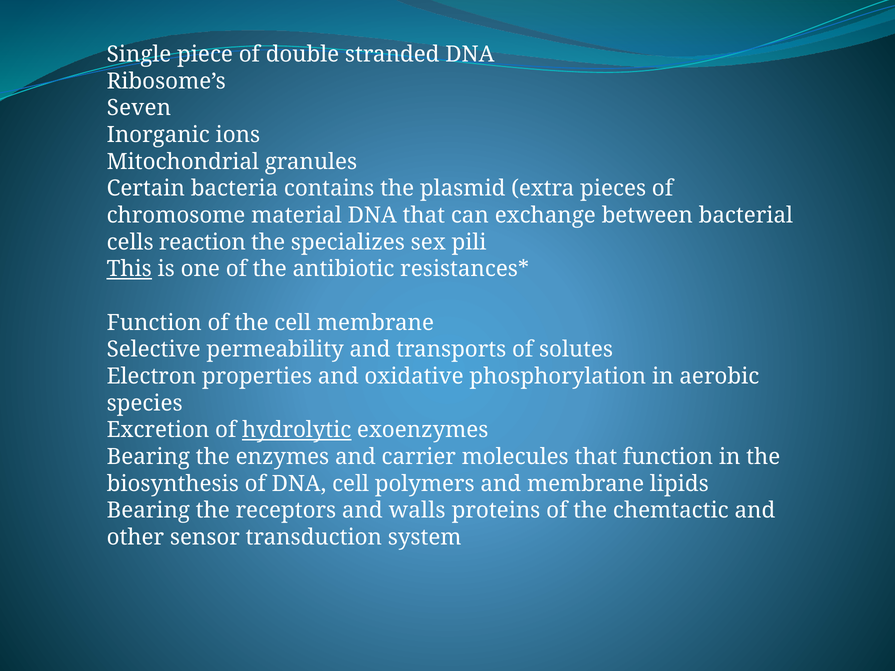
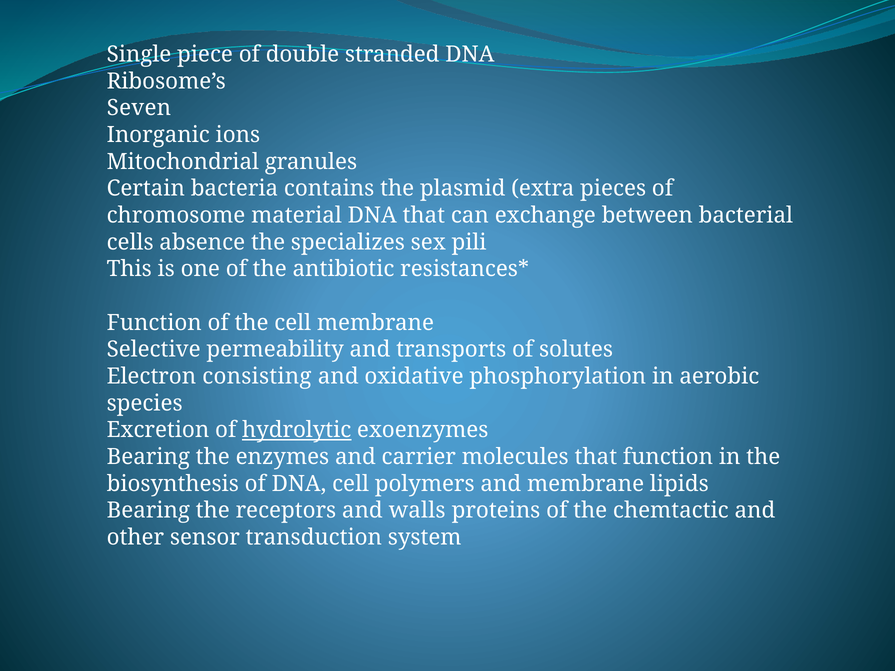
reaction: reaction -> absence
This underline: present -> none
properties: properties -> consisting
